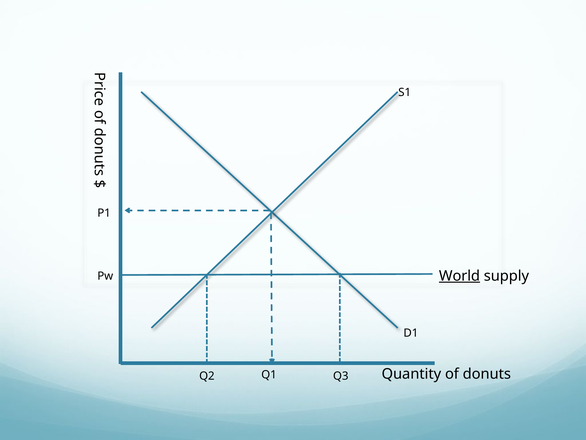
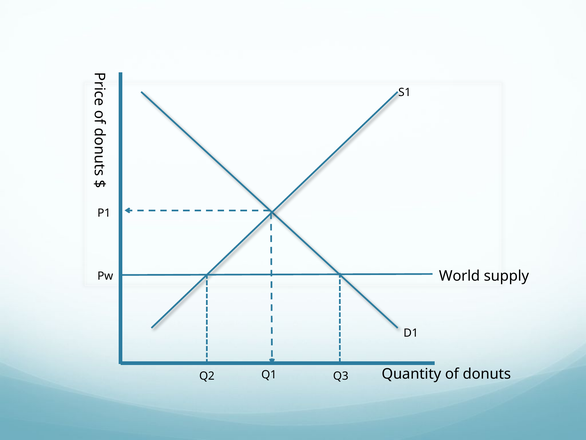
World underline: present -> none
